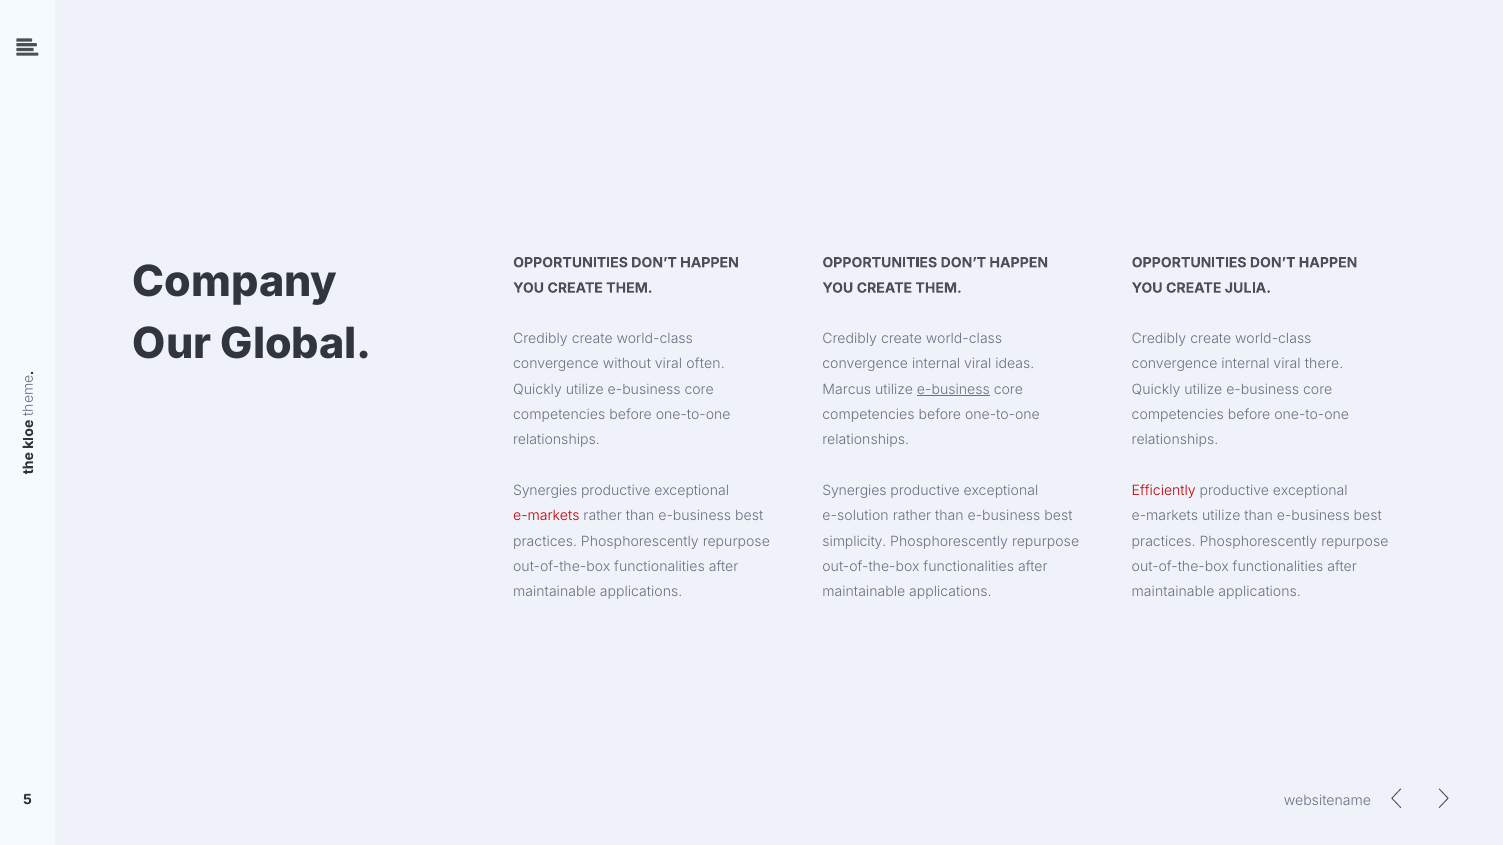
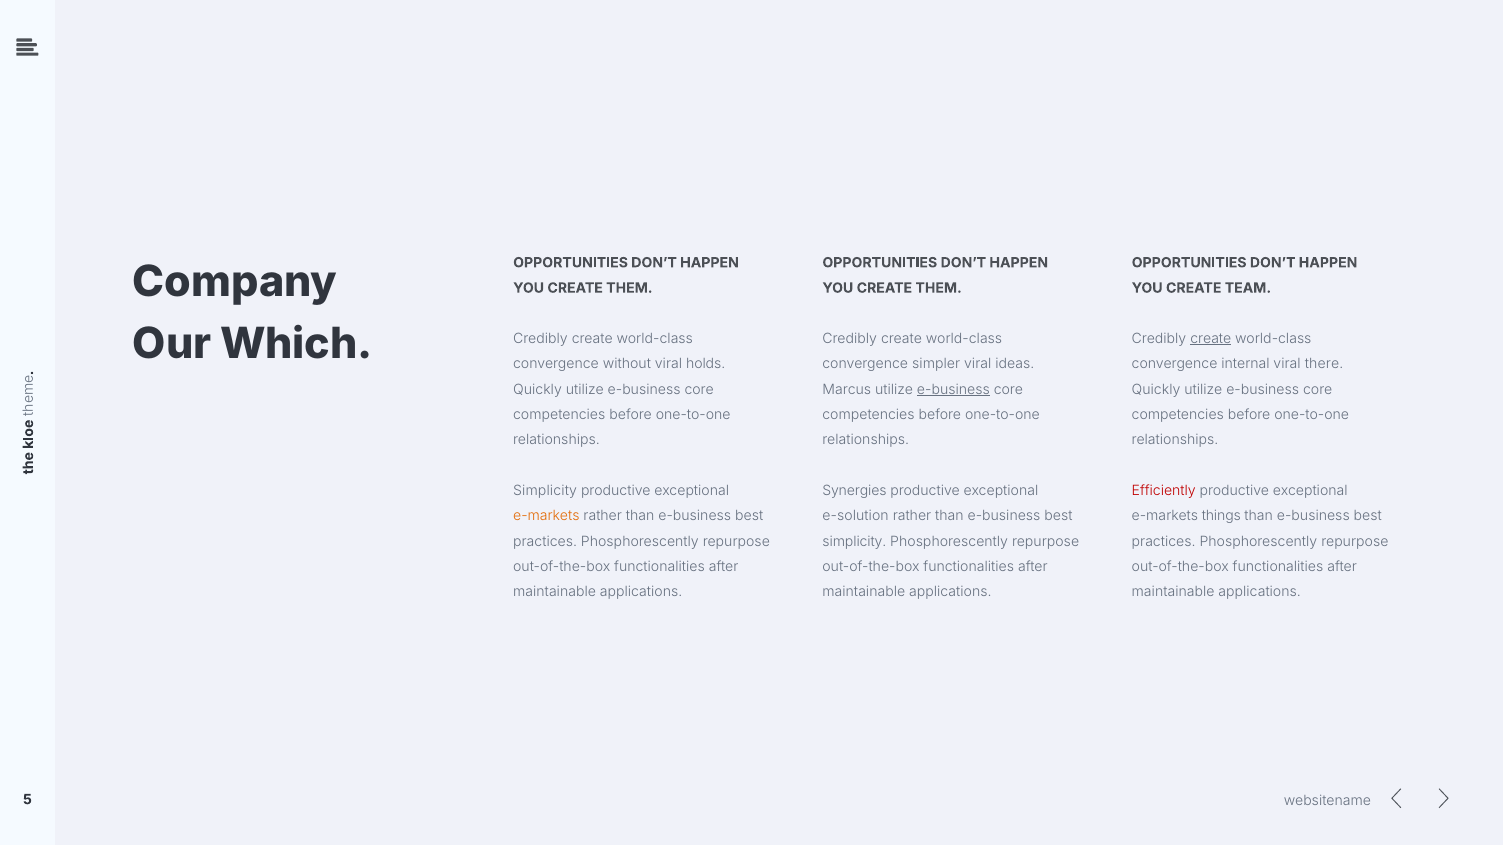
JULIA: JULIA -> TEAM
Global: Global -> Which
create at (1211, 339) underline: none -> present
often: often -> holds
internal at (936, 364): internal -> simpler
Synergies at (545, 491): Synergies -> Simplicity
e-markets at (546, 516) colour: red -> orange
e-markets utilize: utilize -> things
